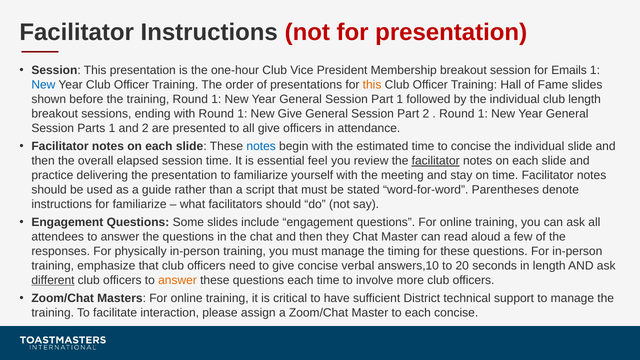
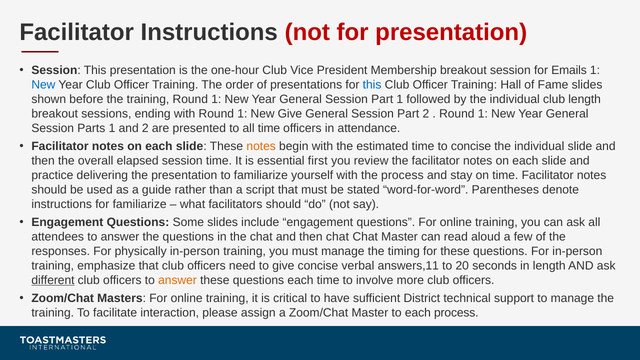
this at (372, 85) colour: orange -> blue
all give: give -> time
notes at (261, 146) colour: blue -> orange
feel: feel -> first
facilitator at (436, 161) underline: present -> none
the meeting: meeting -> process
then they: they -> chat
answers,10: answers,10 -> answers,11
each concise: concise -> process
